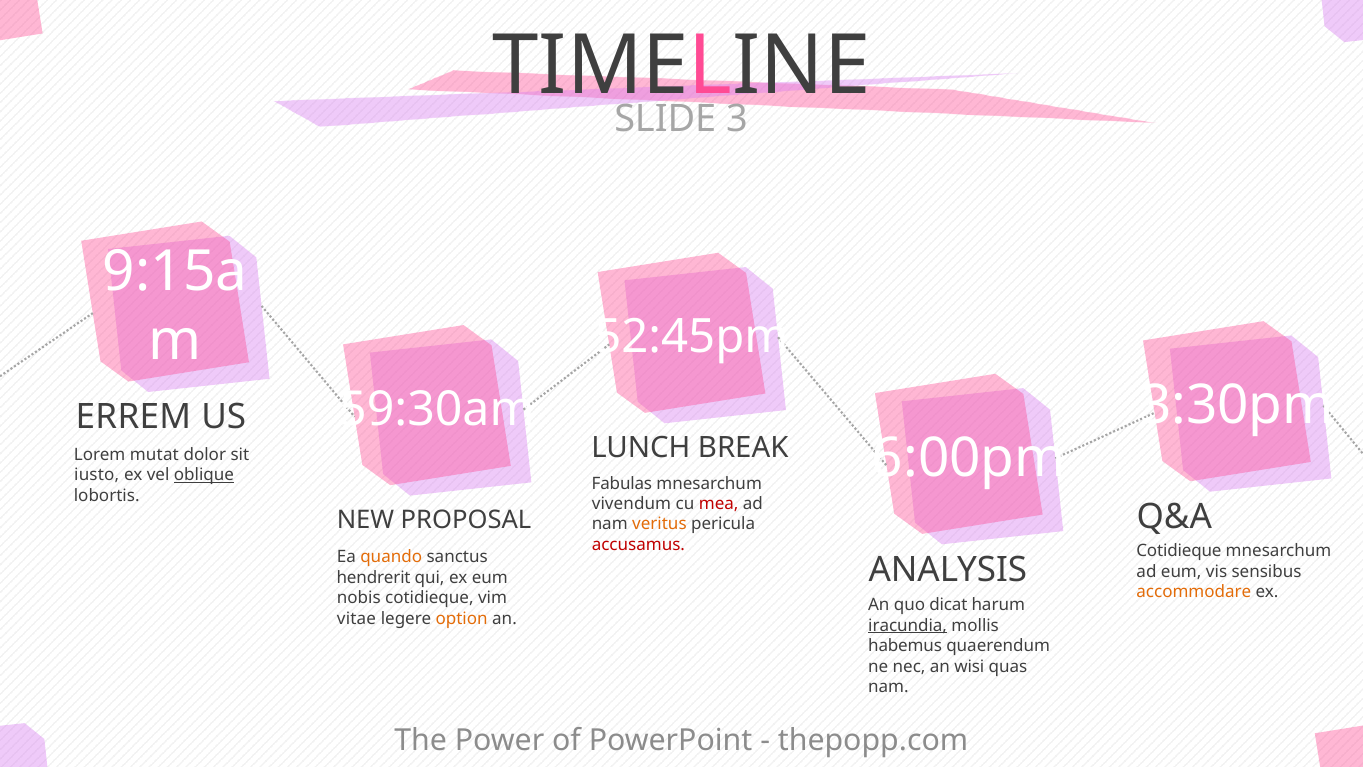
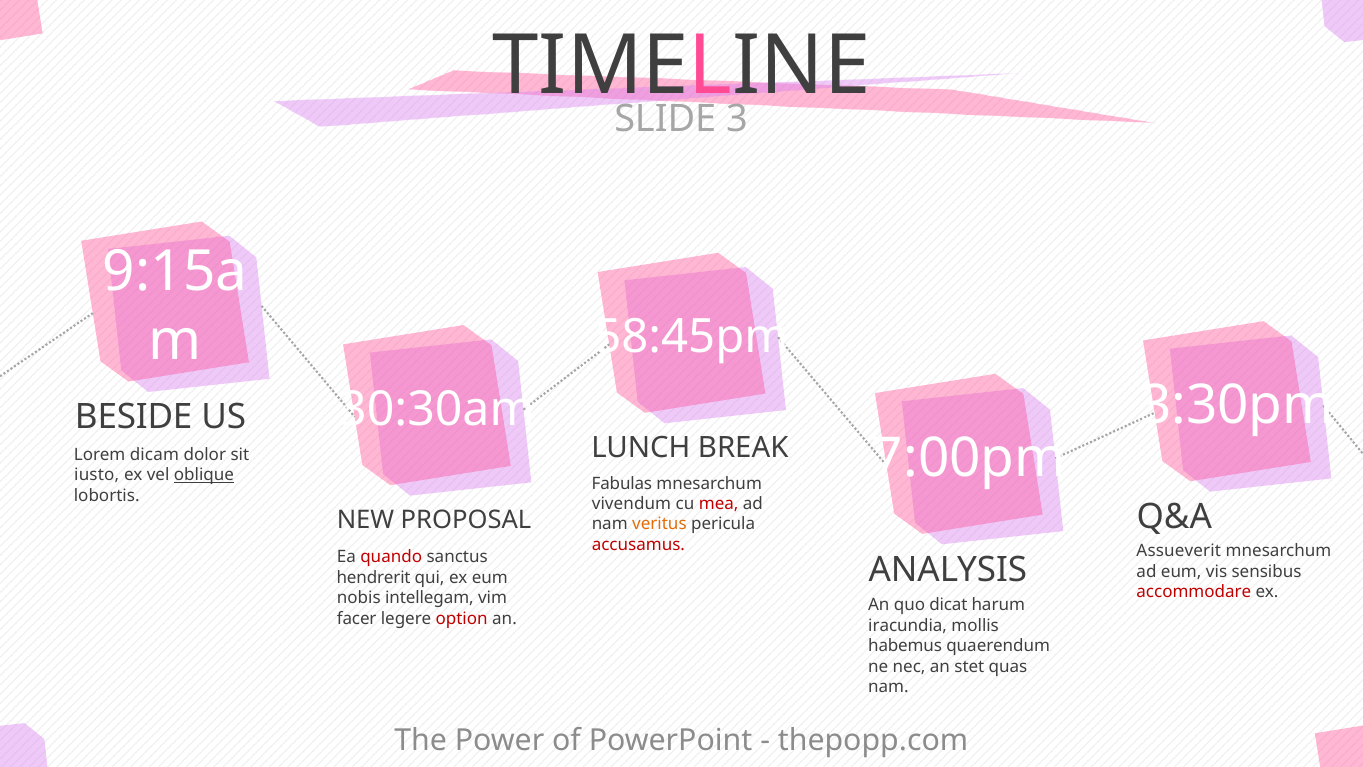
52:45pm: 52:45pm -> 58:45pm
ERREM: ERREM -> BESIDE
59:30am: 59:30am -> 30:30am
6:00pm: 6:00pm -> 7:00pm
mutat: mutat -> dicam
Cotidieque at (1179, 551): Cotidieque -> Assueverit
quando colour: orange -> red
accommodare colour: orange -> red
nobis cotidieque: cotidieque -> intellegam
vitae: vitae -> facer
option colour: orange -> red
iracundia underline: present -> none
wisi: wisi -> stet
